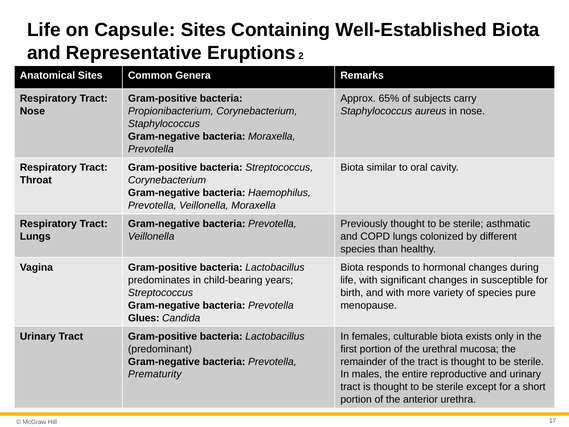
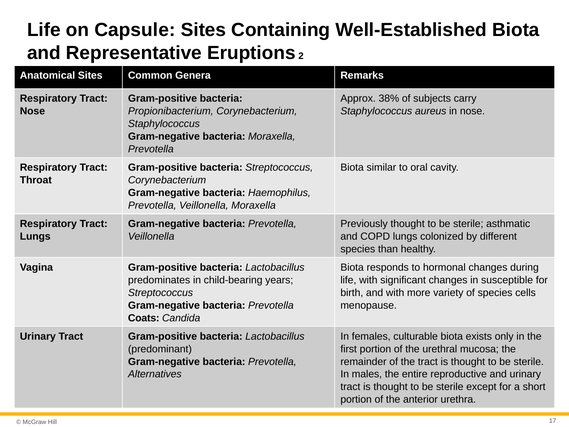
65%: 65% -> 38%
pure: pure -> cells
Glues: Glues -> Coats
Prematurity: Prematurity -> Alternatives
